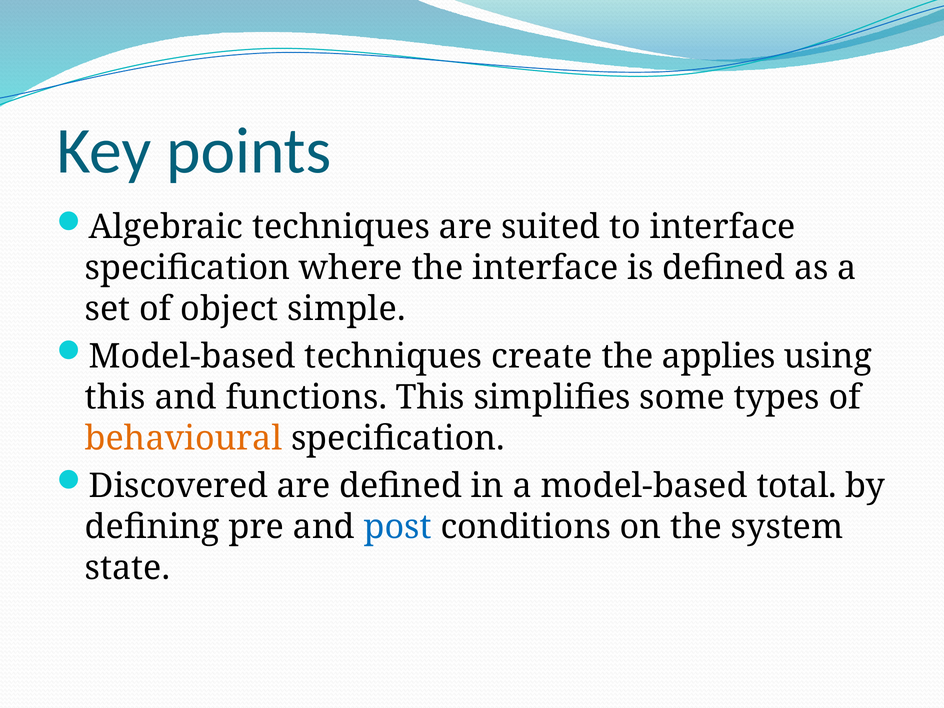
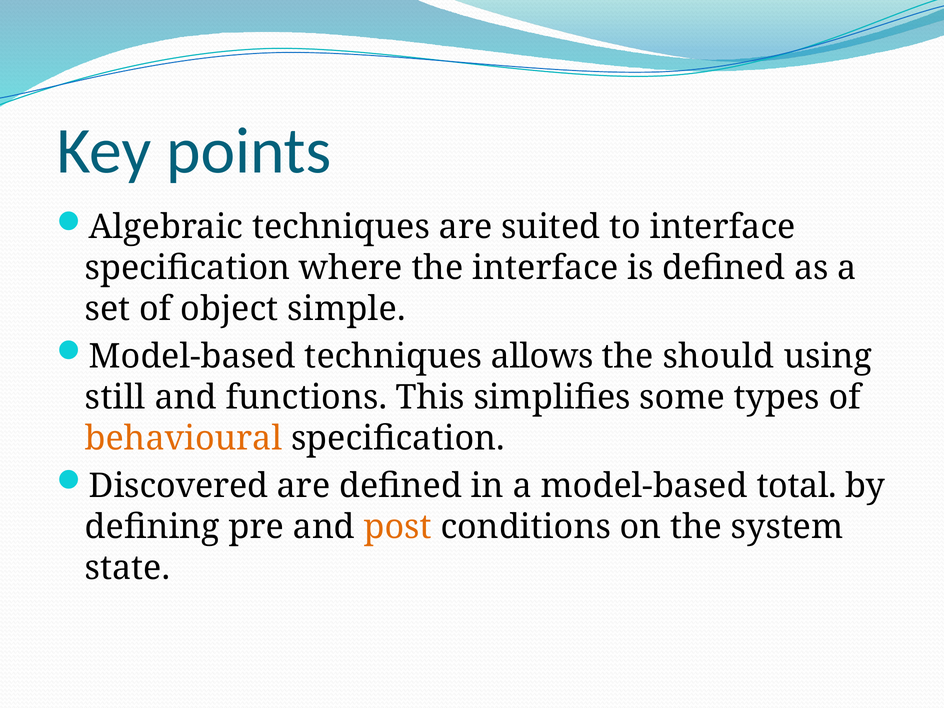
create: create -> allows
applies: applies -> should
this at (115, 398): this -> still
post colour: blue -> orange
